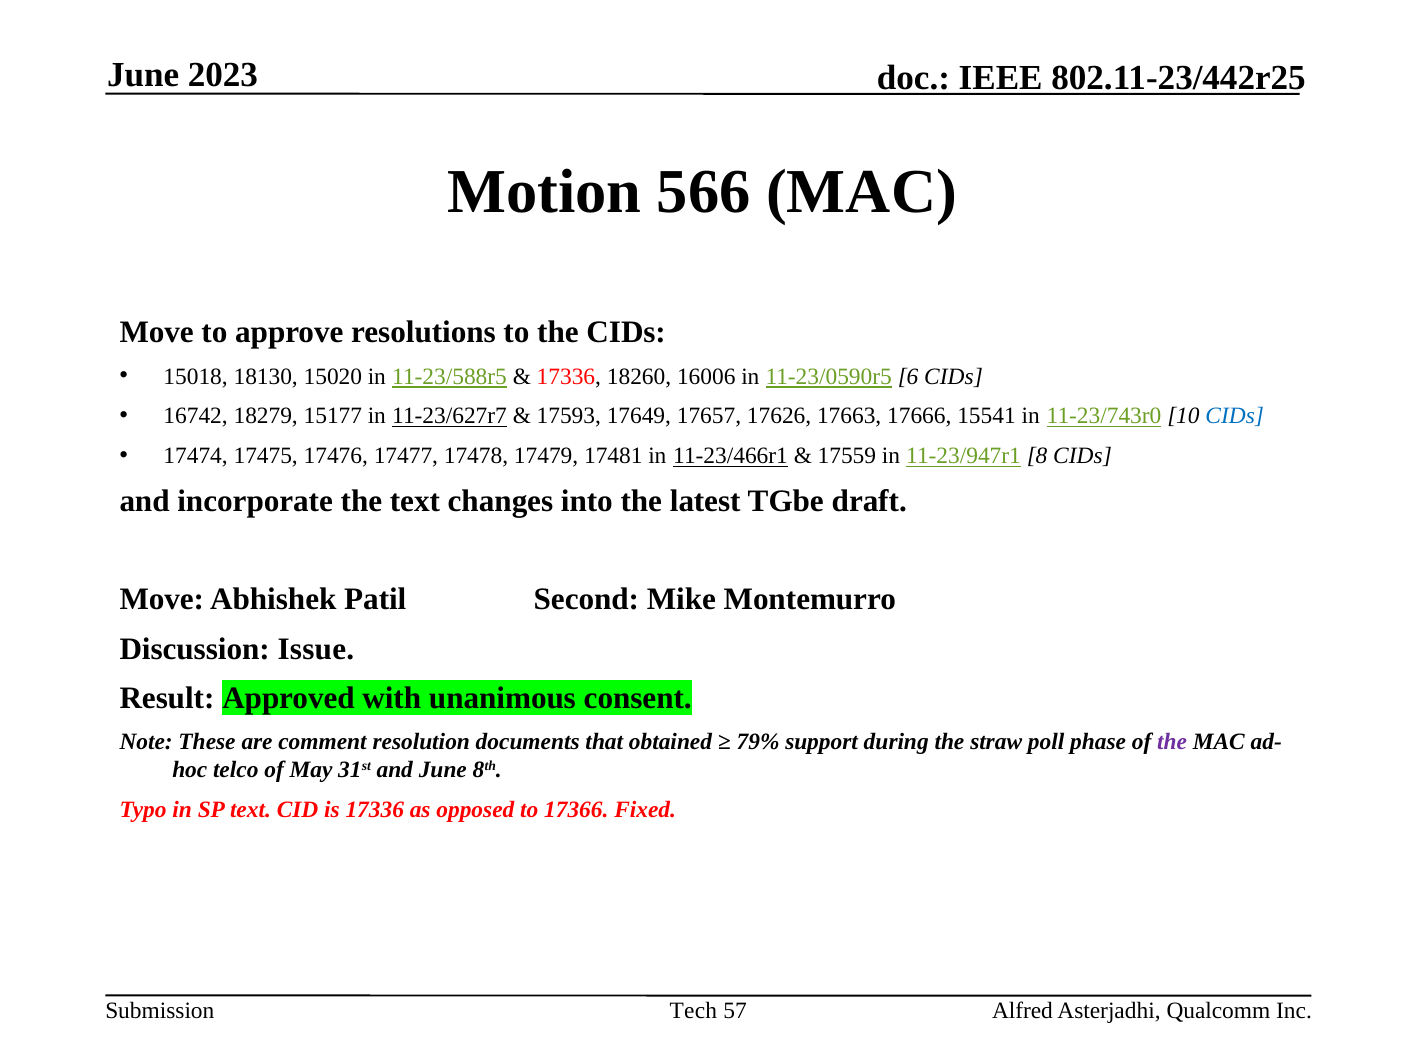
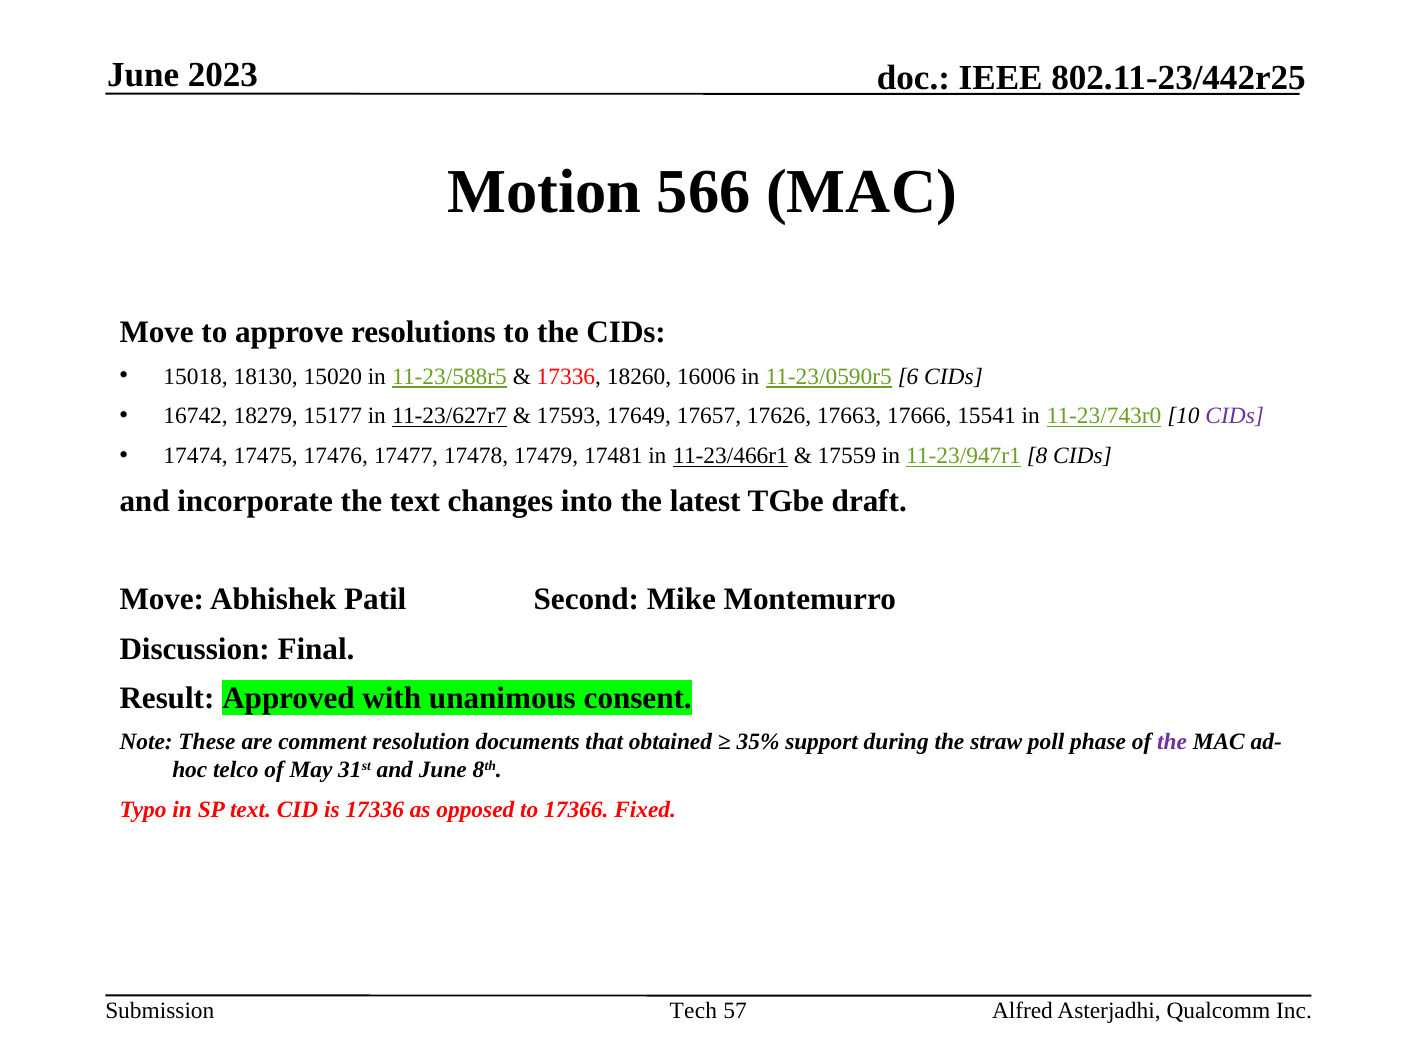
CIDs at (1235, 416) colour: blue -> purple
Issue: Issue -> Final
79%: 79% -> 35%
